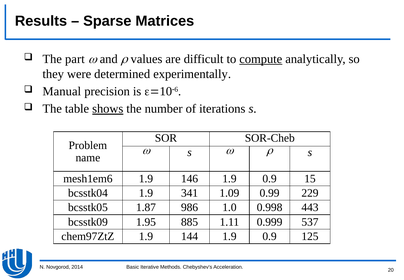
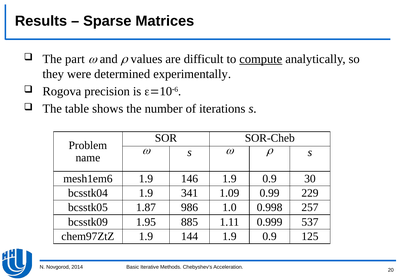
Manual: Manual -> Rogova
shows underline: present -> none
15: 15 -> 30
443: 443 -> 257
